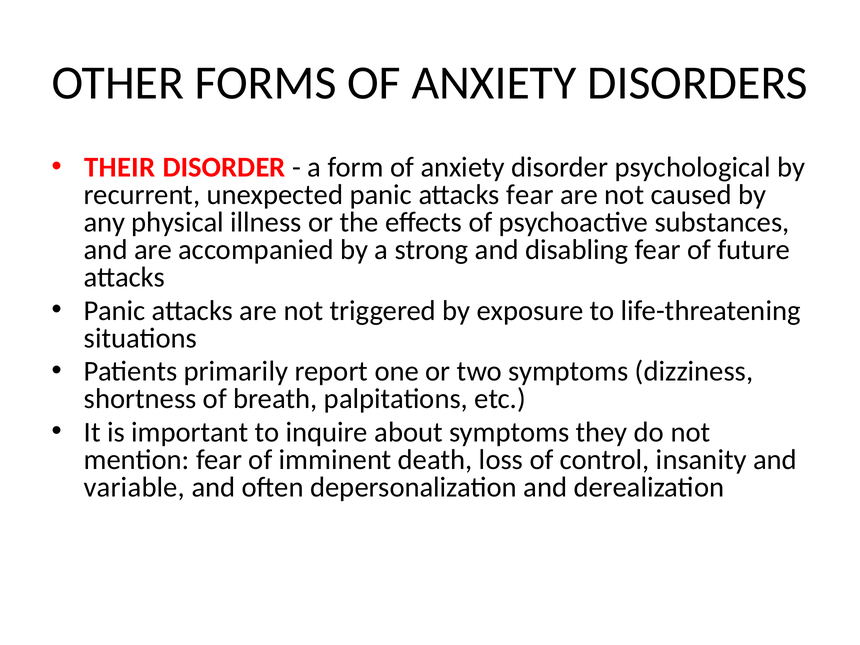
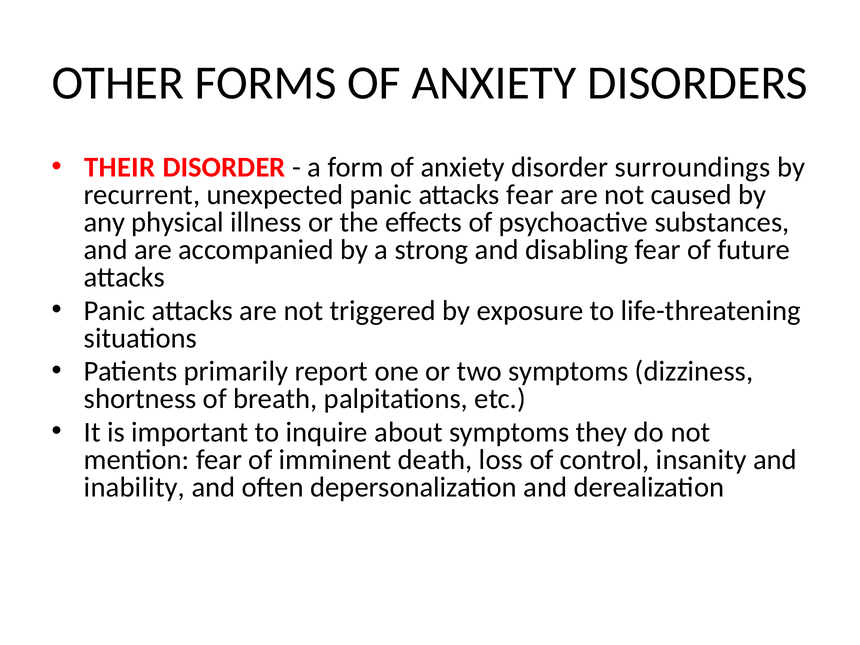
psychological: psychological -> surroundings
variable: variable -> inability
